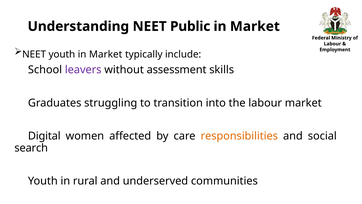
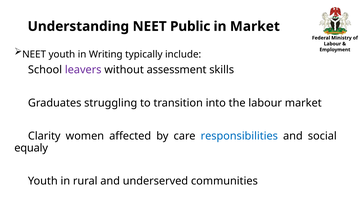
youth in Market: Market -> Writing
Digital: Digital -> Clarity
responsibilities colour: orange -> blue
search: search -> equaly
